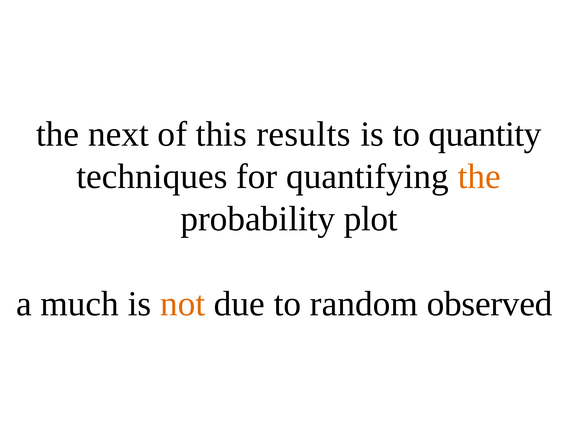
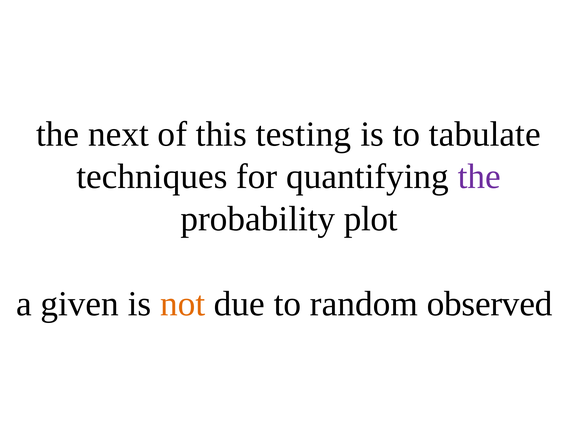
results: results -> testing
quantity: quantity -> tabulate
the at (479, 177) colour: orange -> purple
much: much -> given
